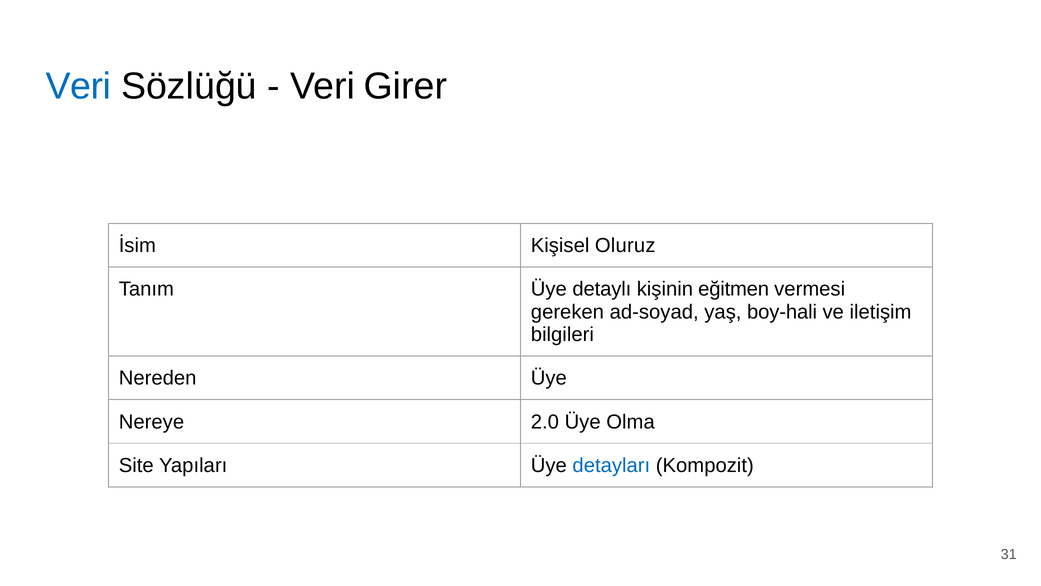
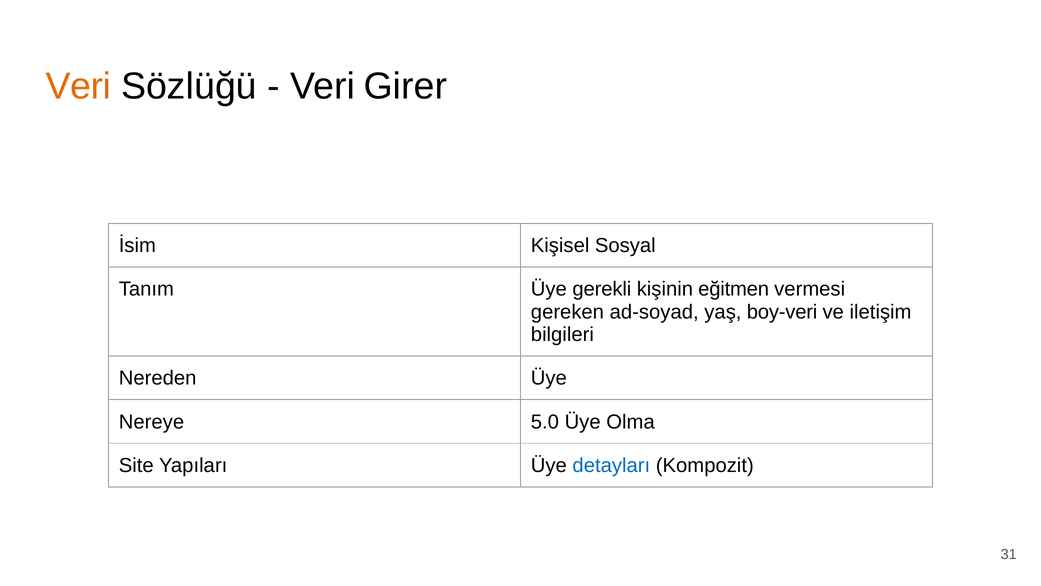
Veri at (78, 86) colour: blue -> orange
Oluruz: Oluruz -> Sosyal
detaylı: detaylı -> gerekli
boy-hali: boy-hali -> boy-veri
2.0: 2.0 -> 5.0
